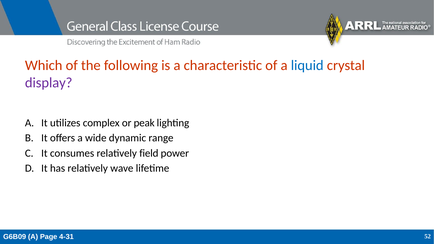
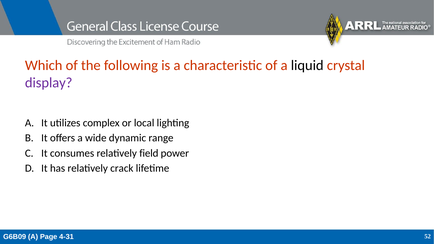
liquid colour: blue -> black
peak: peak -> local
wave: wave -> crack
